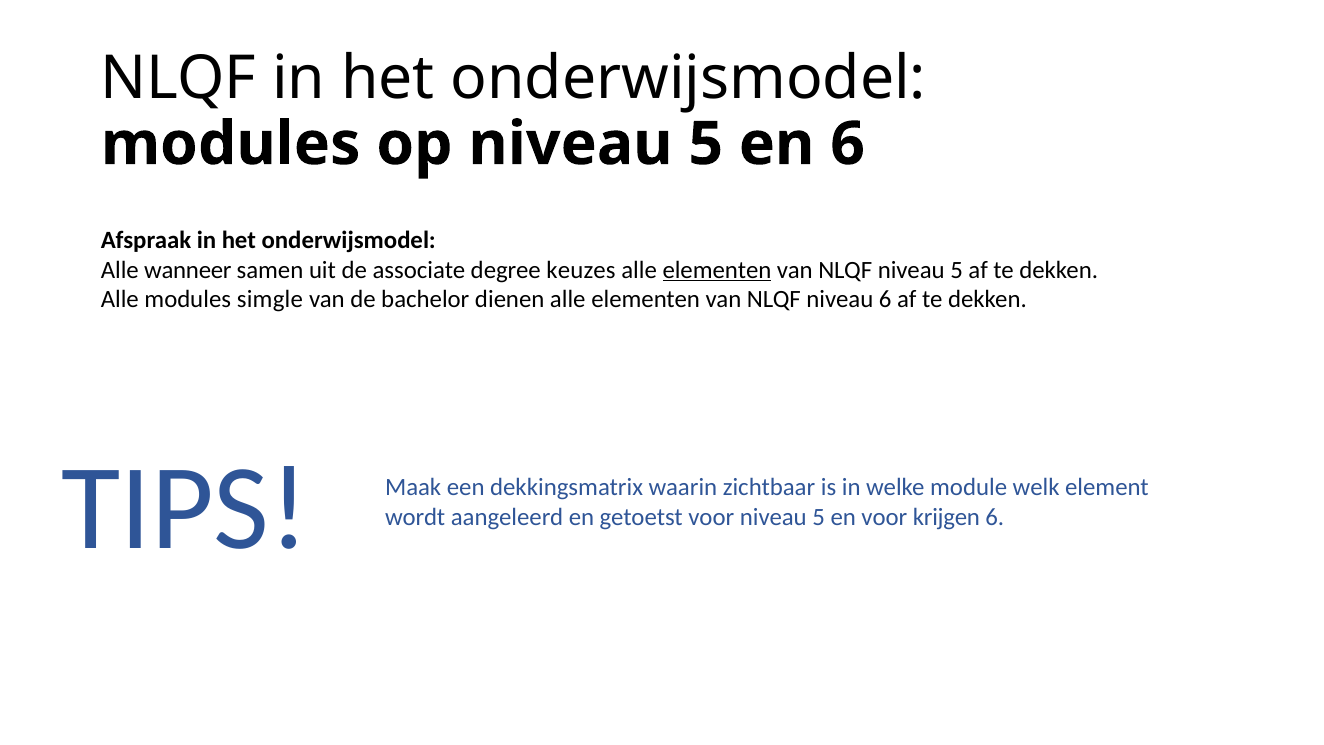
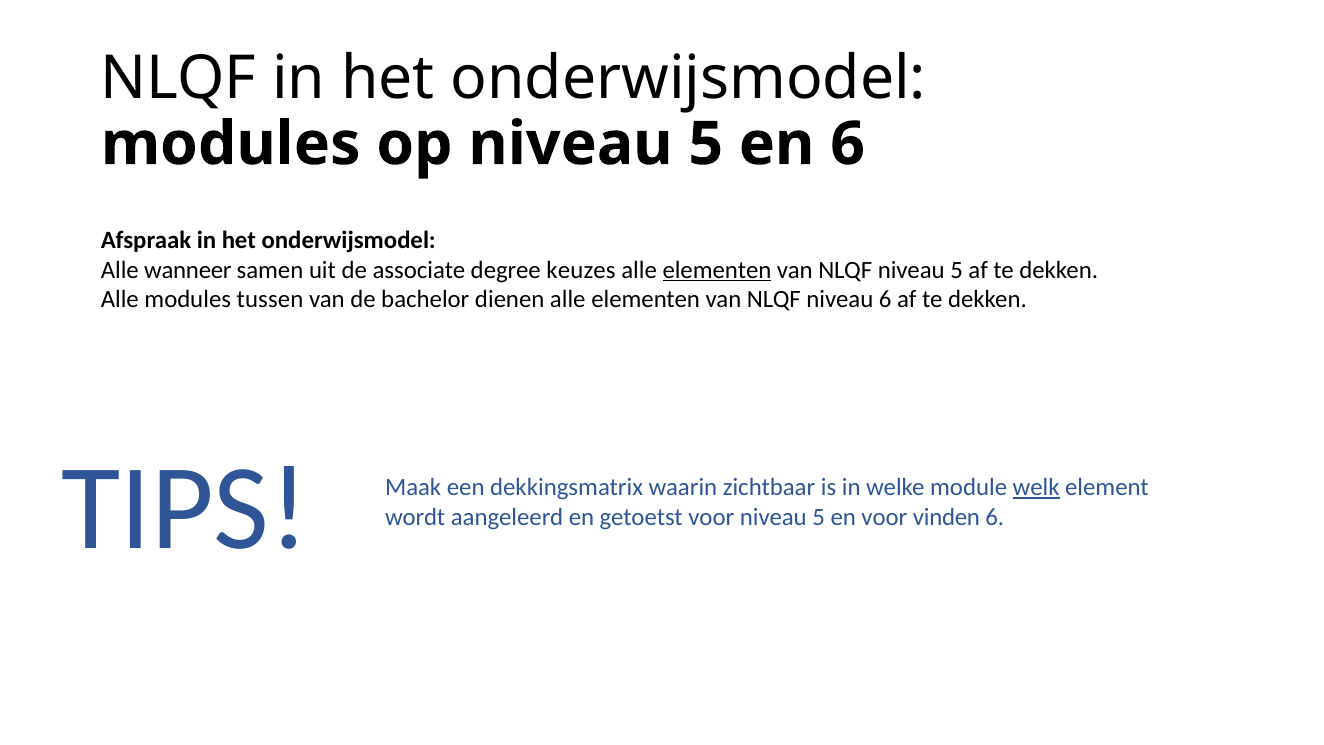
simgle: simgle -> tussen
welk underline: none -> present
krijgen: krijgen -> vinden
